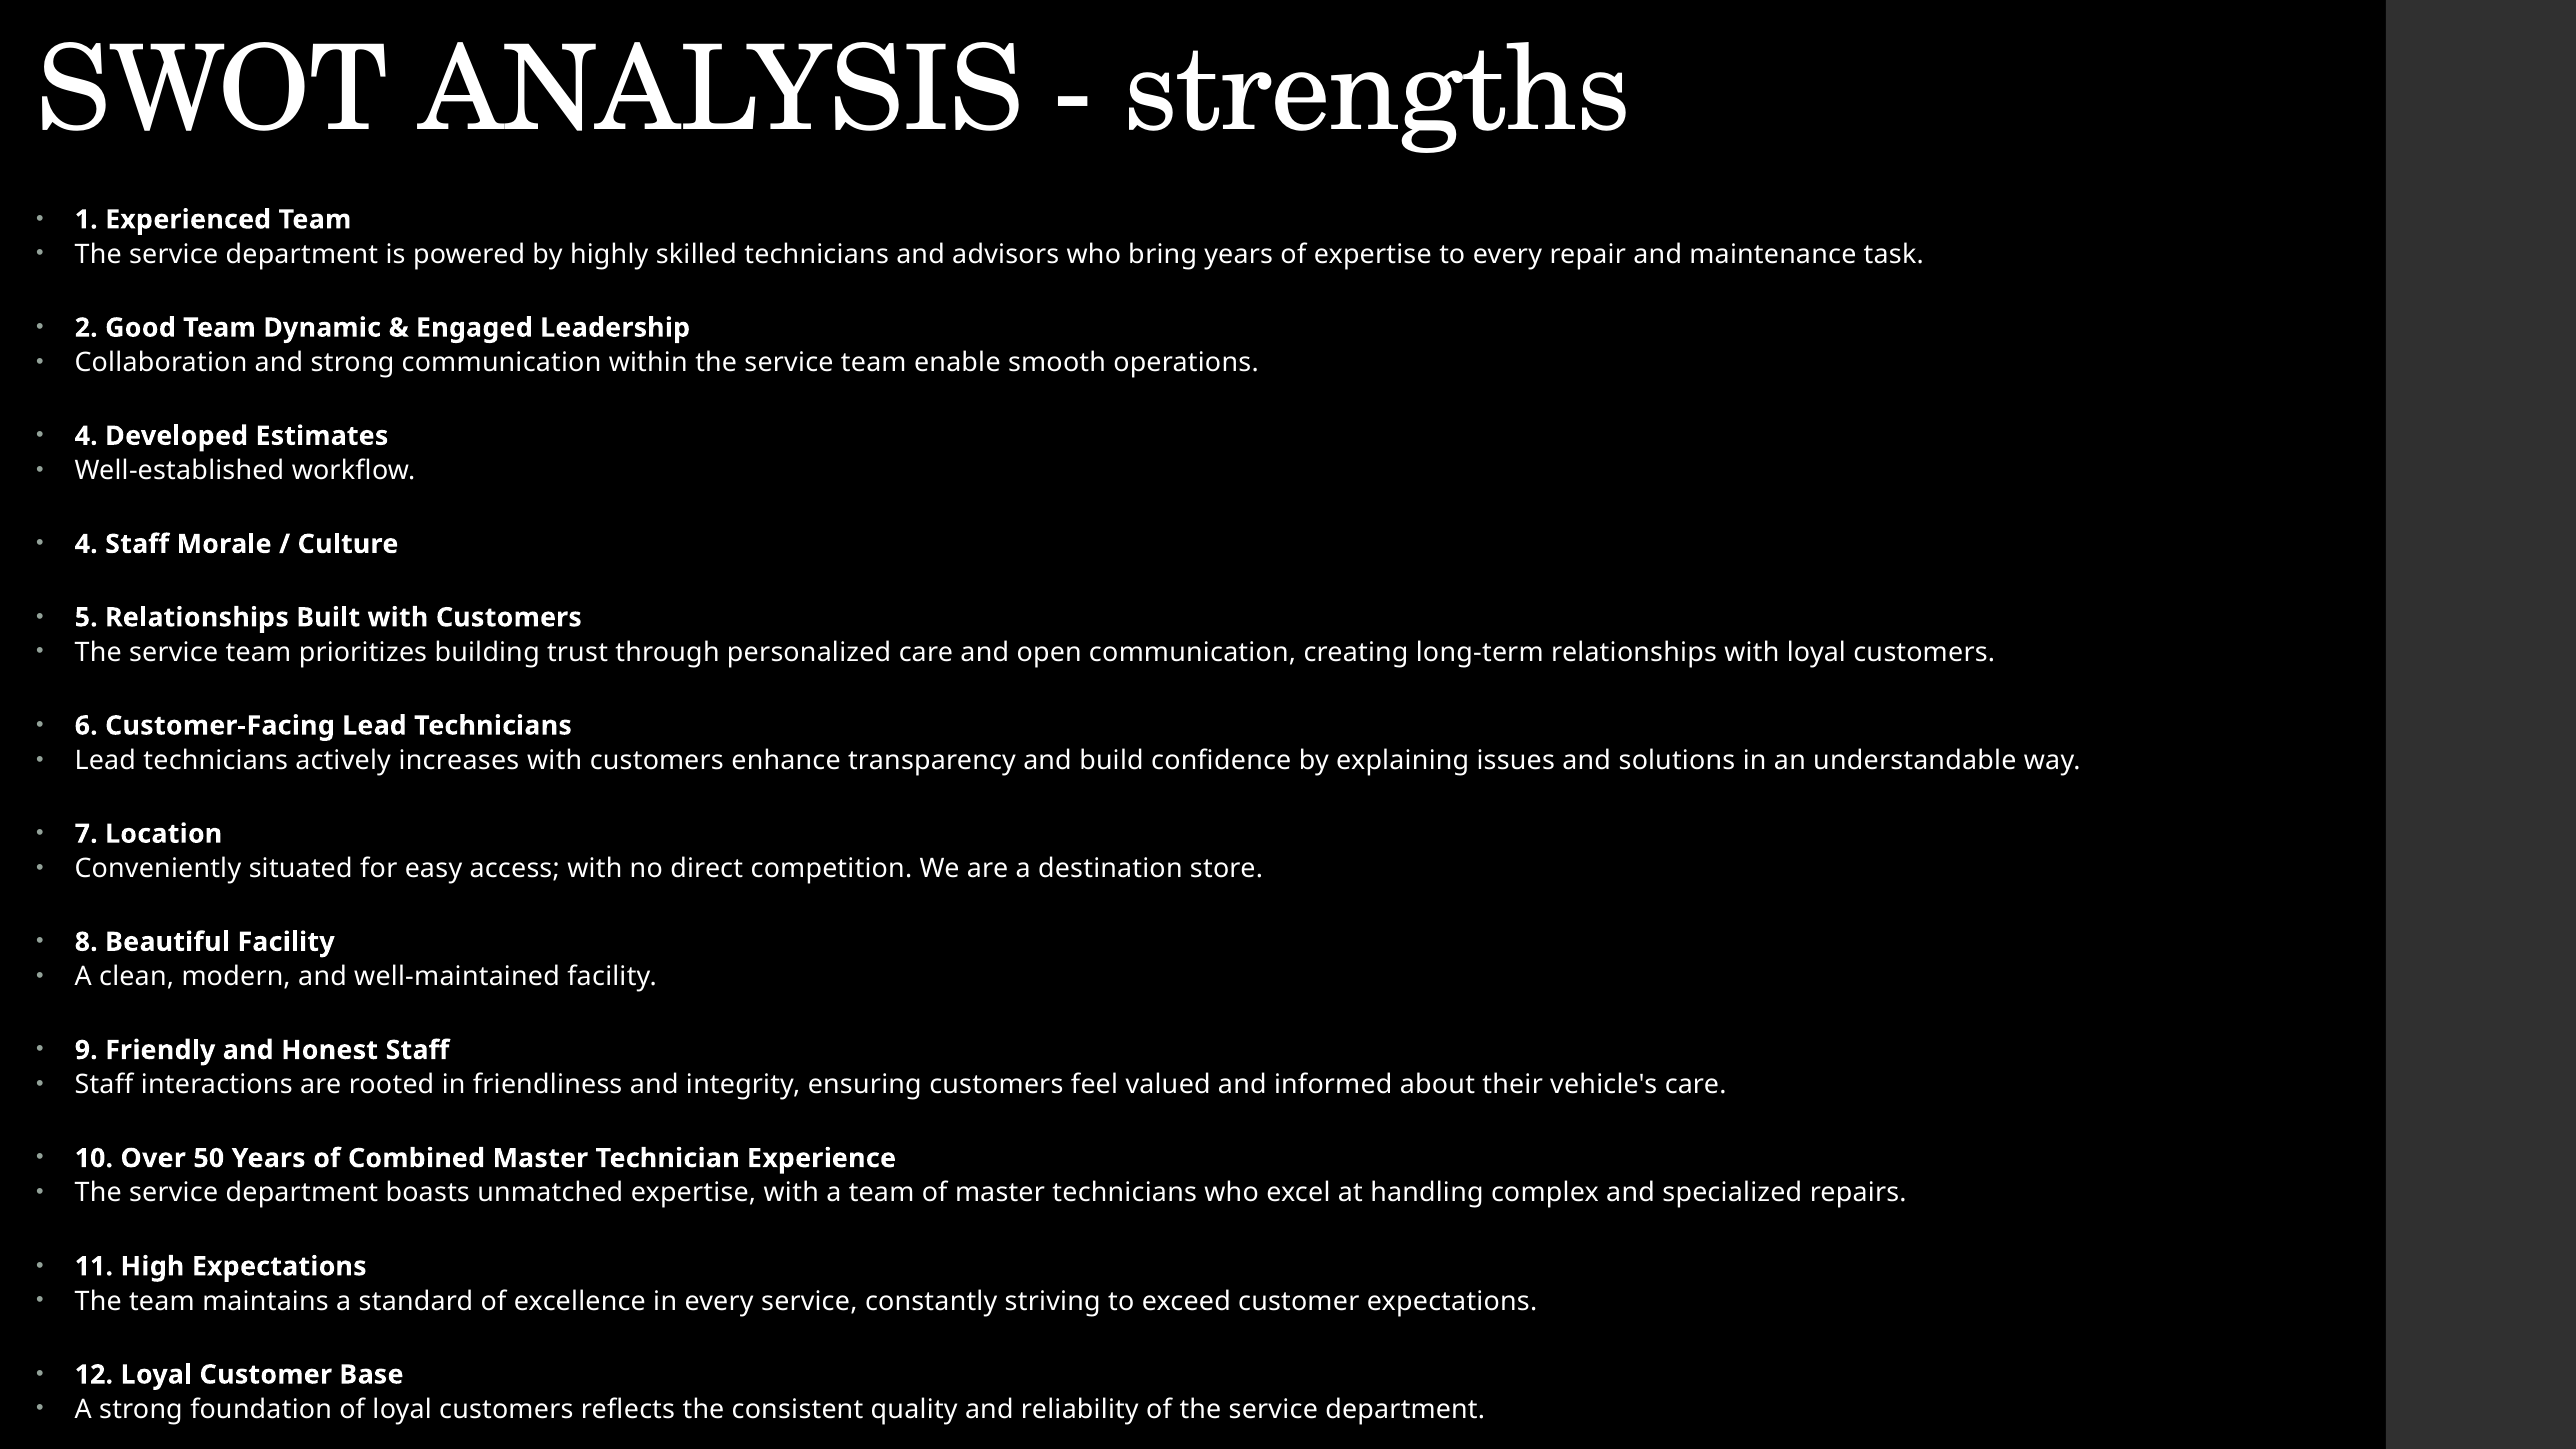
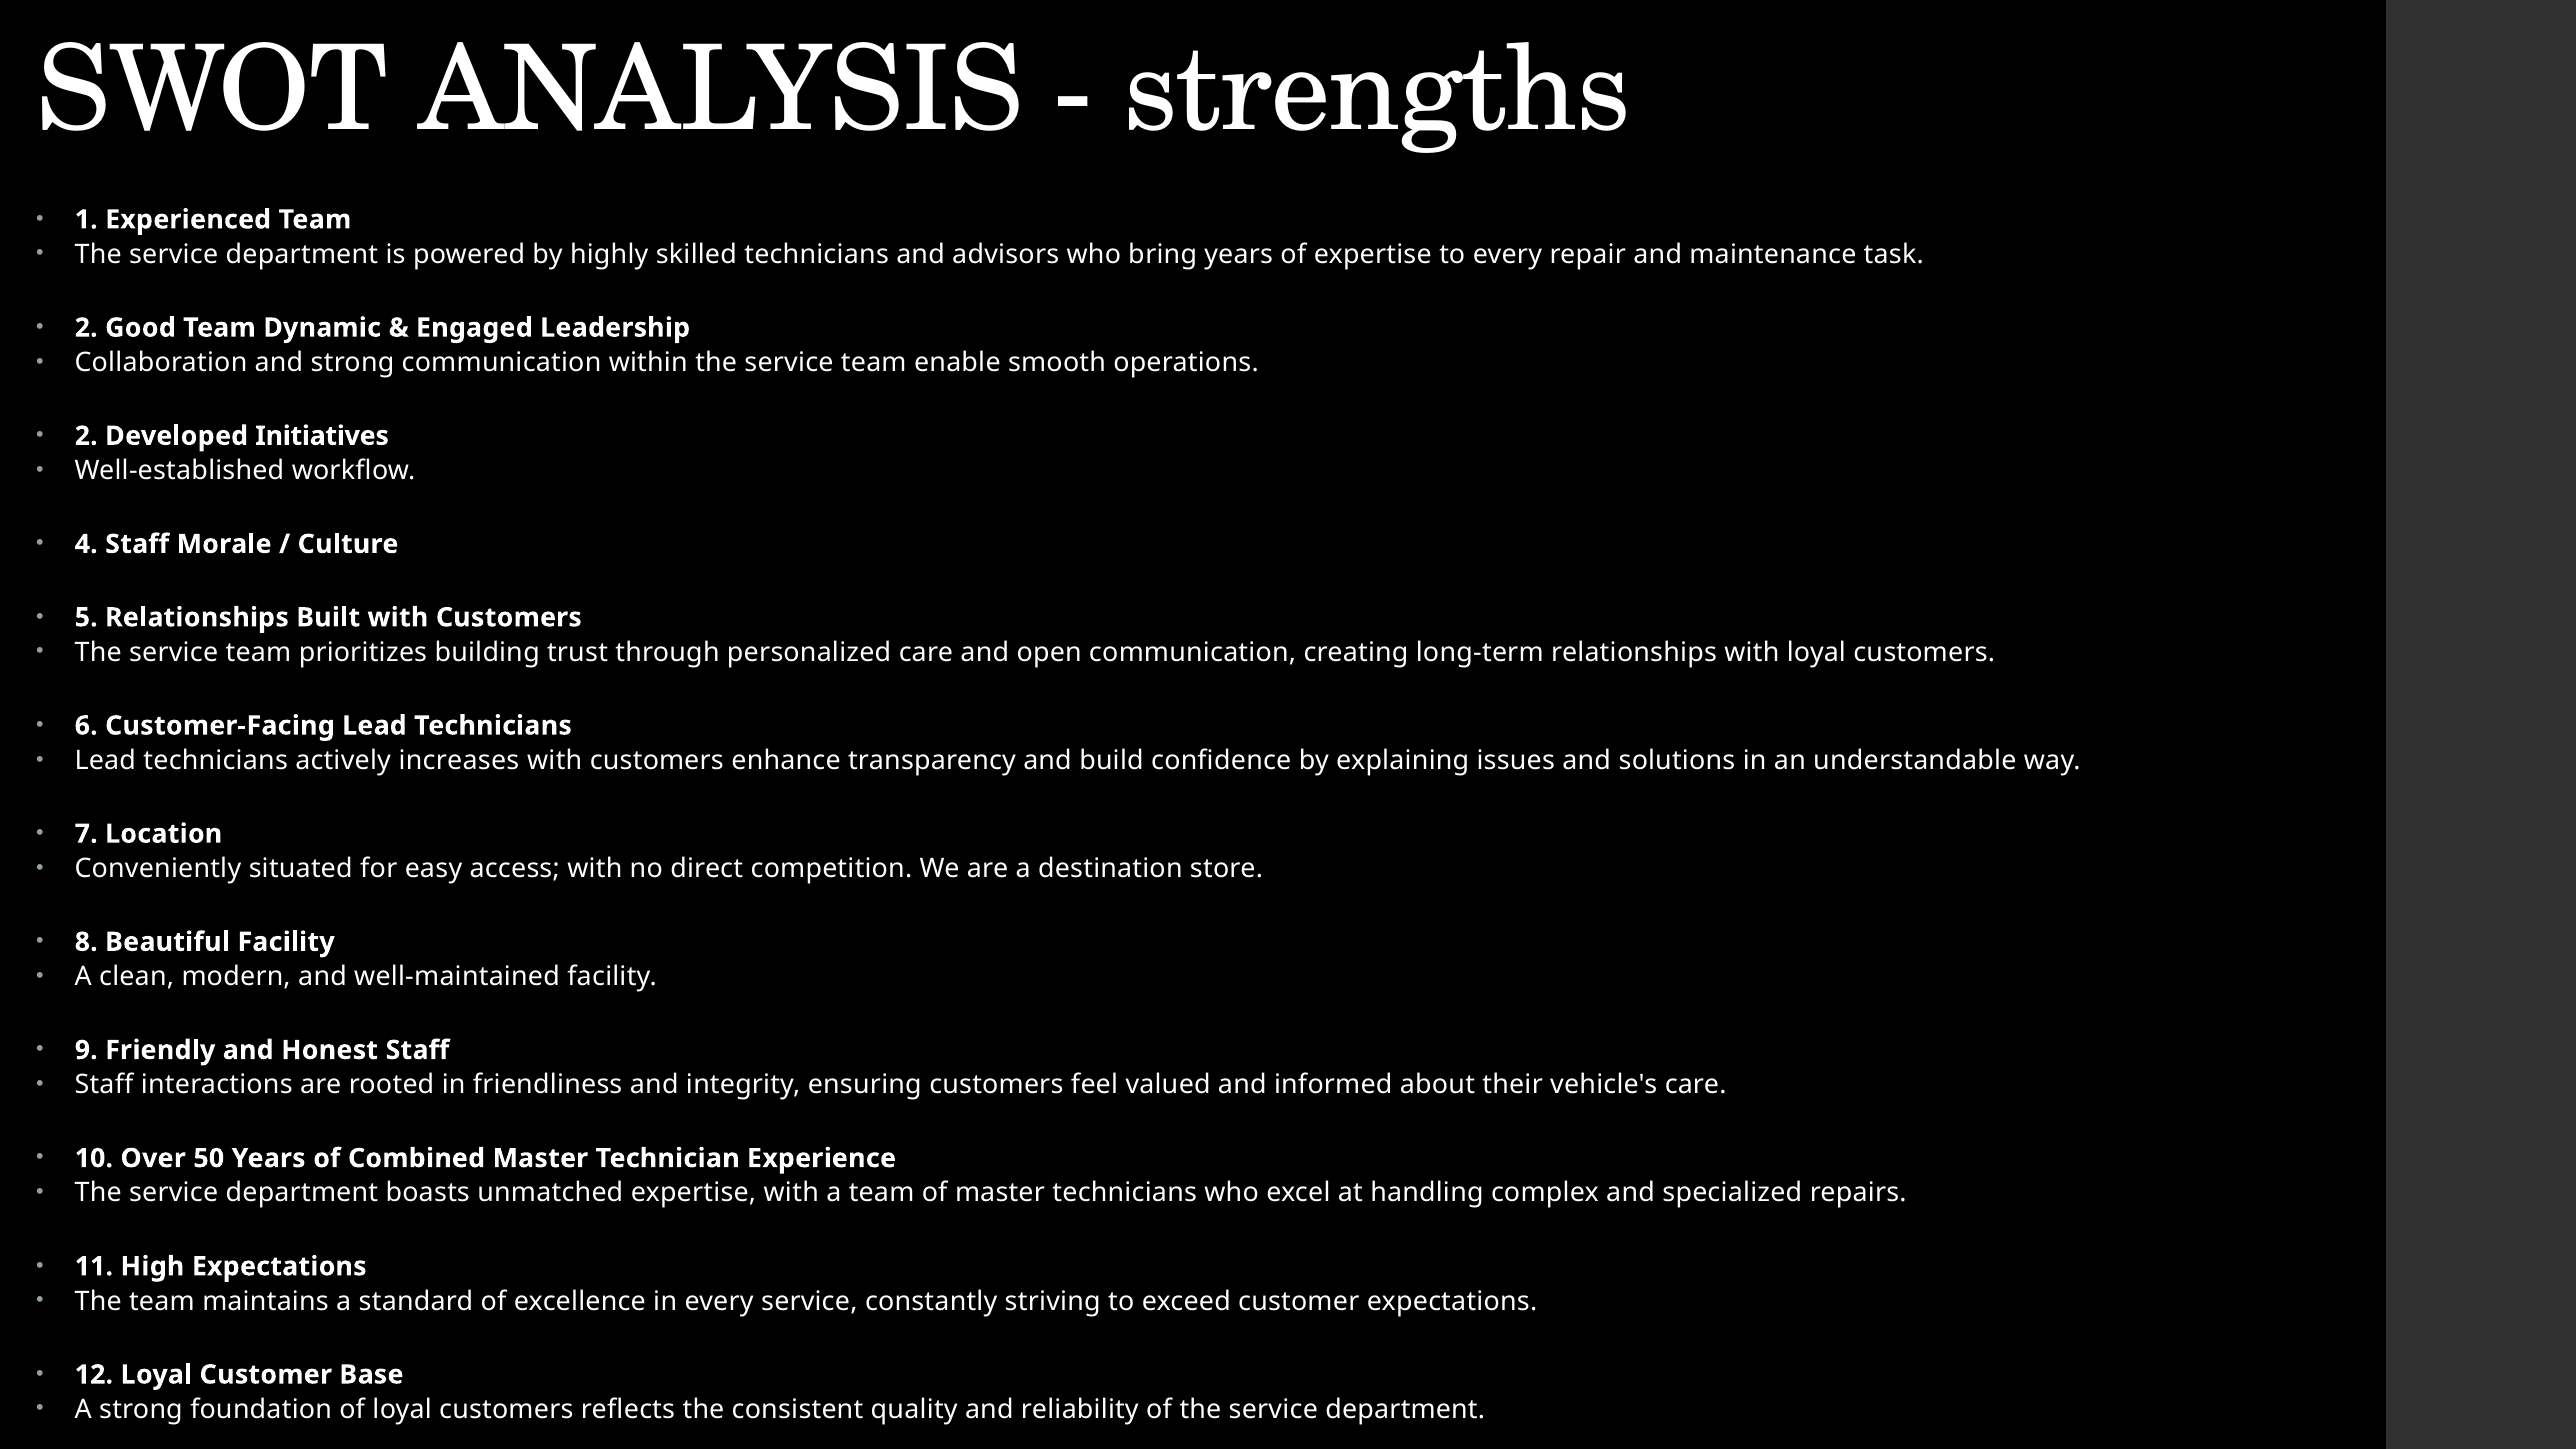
4 at (86, 436): 4 -> 2
Estimates: Estimates -> Initiatives
